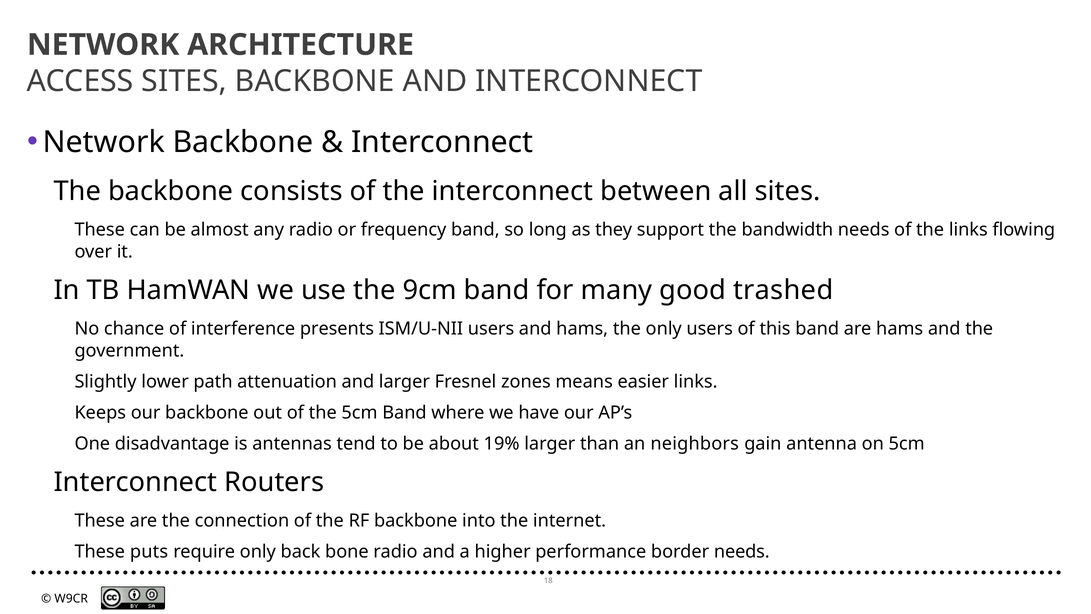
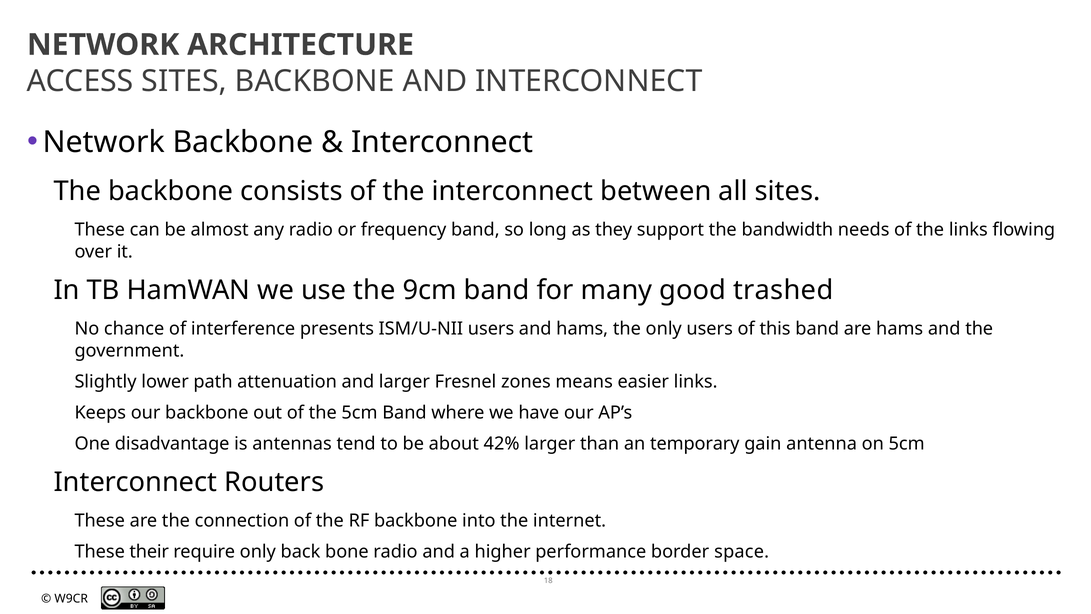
19%: 19% -> 42%
neighbors: neighbors -> temporary
puts: puts -> their
border needs: needs -> space
